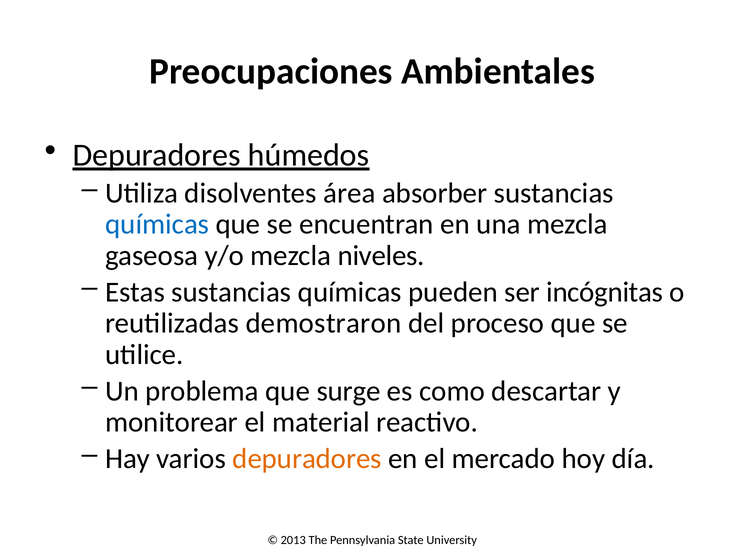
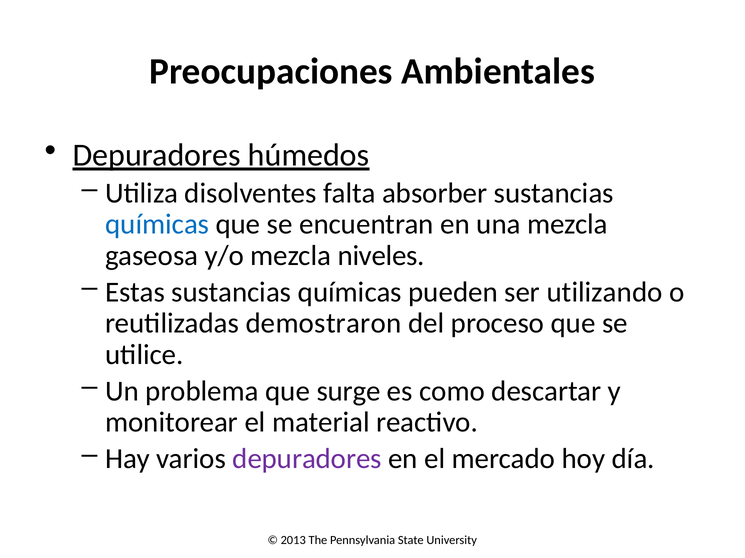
área: área -> falta
incógnitas: incógnitas -> utilizando
depuradores at (307, 459) colour: orange -> purple
